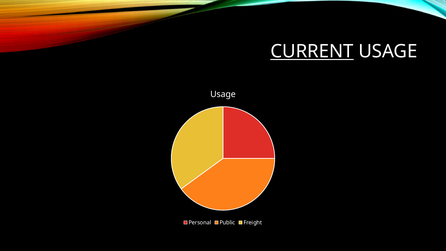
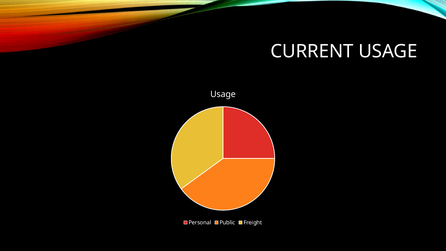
CURRENT underline: present -> none
